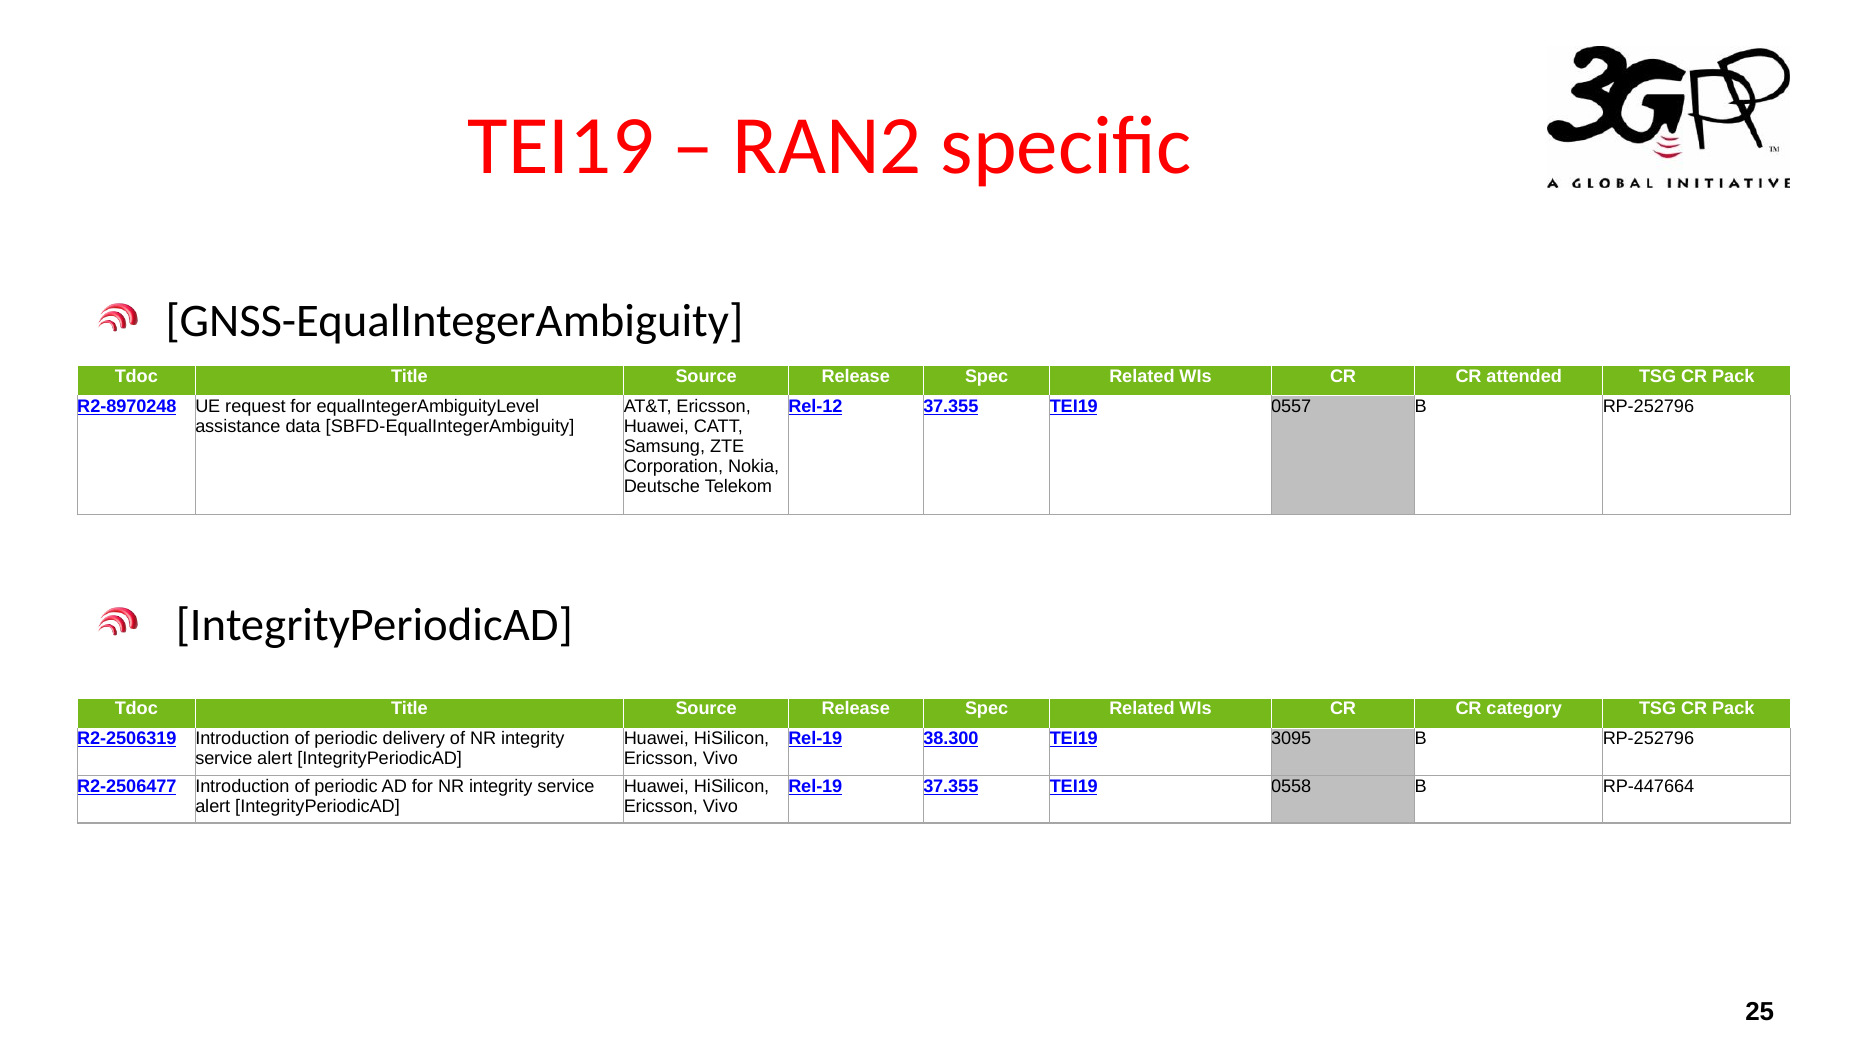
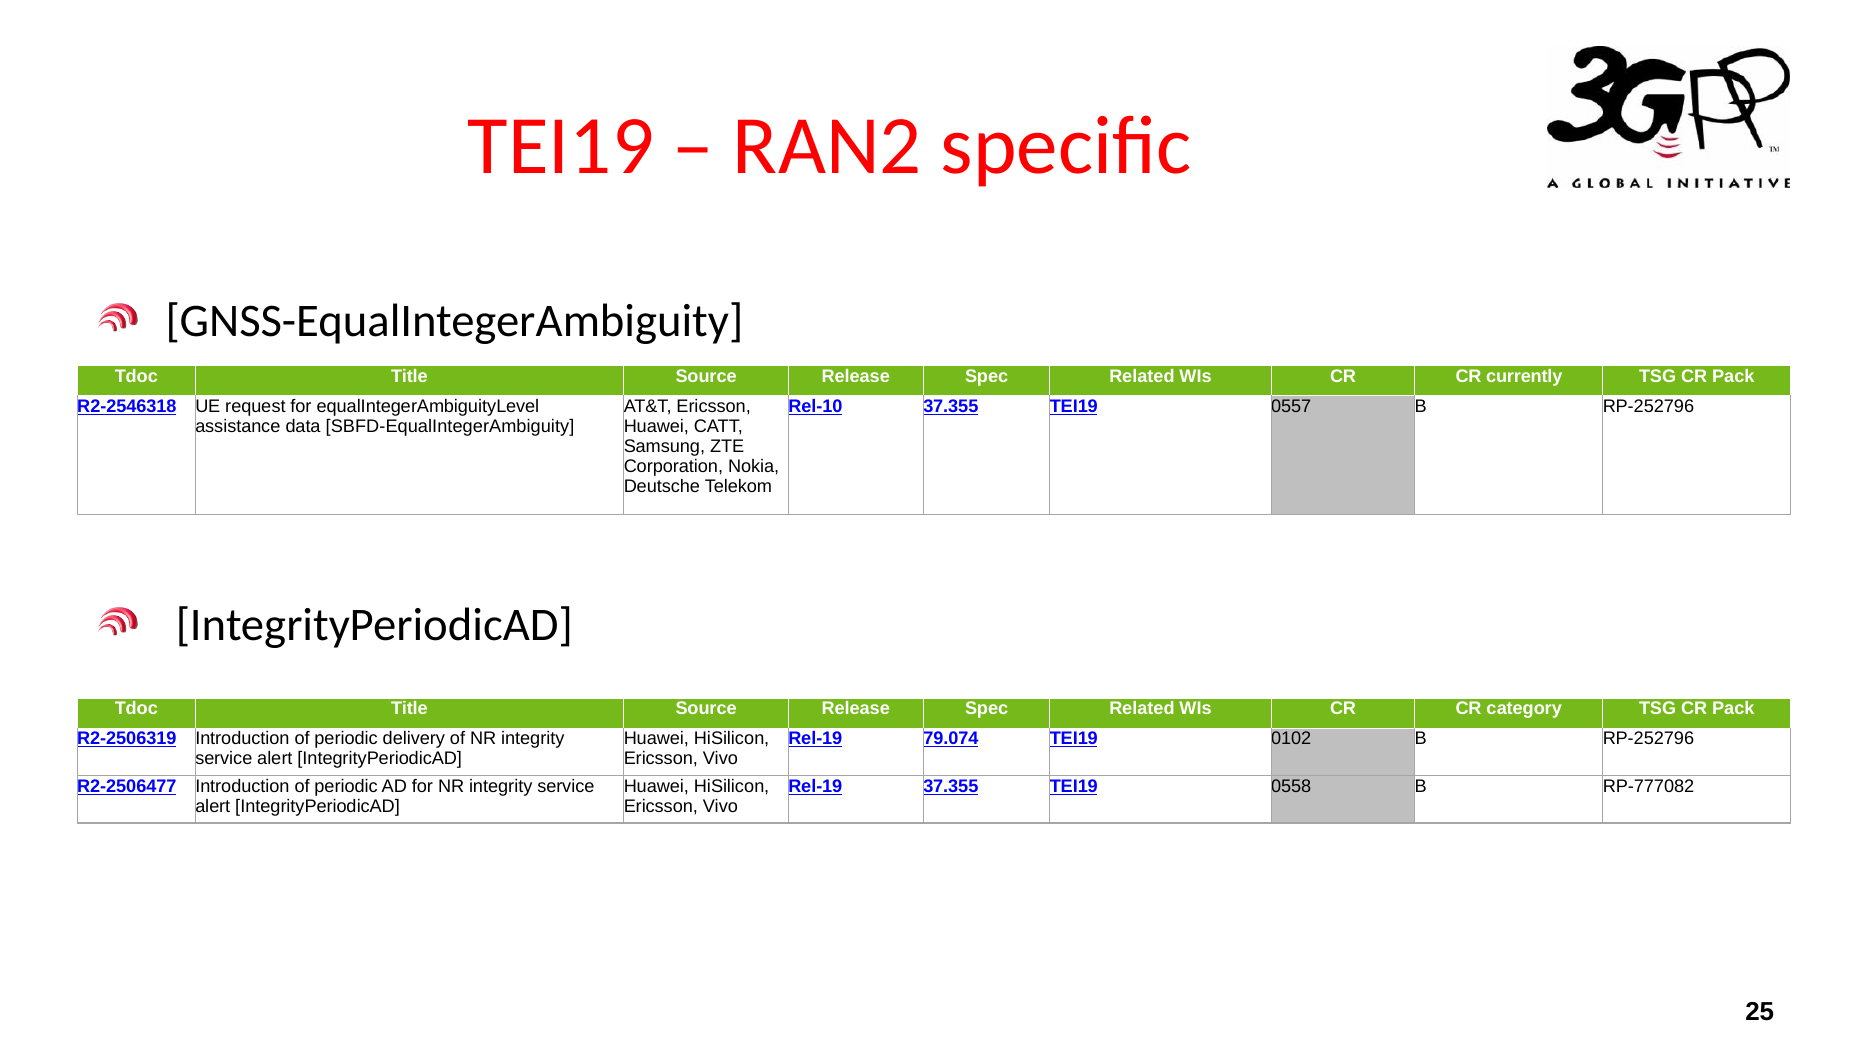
attended: attended -> currently
R2-8970248: R2-8970248 -> R2-2546318
Rel-12: Rel-12 -> Rel-10
38.300: 38.300 -> 79.074
3095: 3095 -> 0102
RP-447664: RP-447664 -> RP-777082
